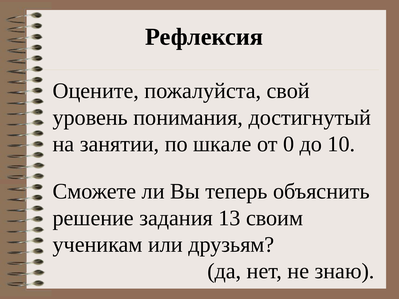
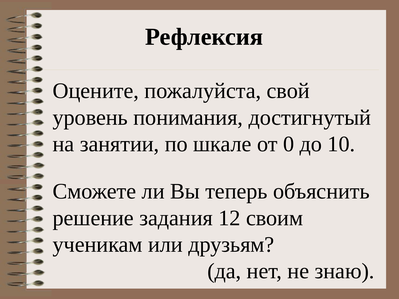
13: 13 -> 12
